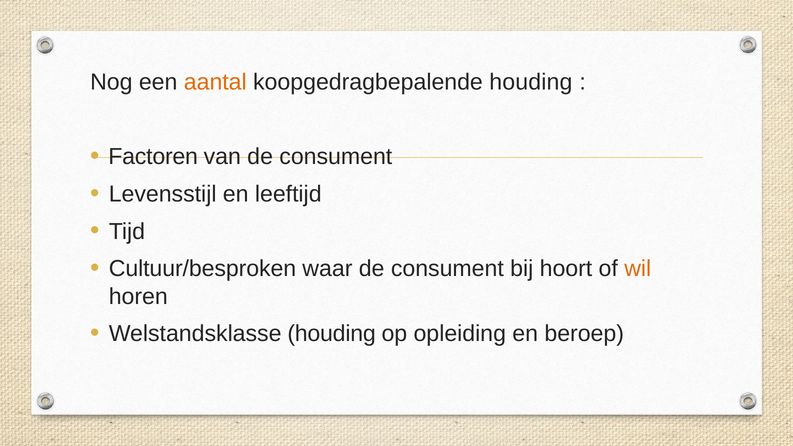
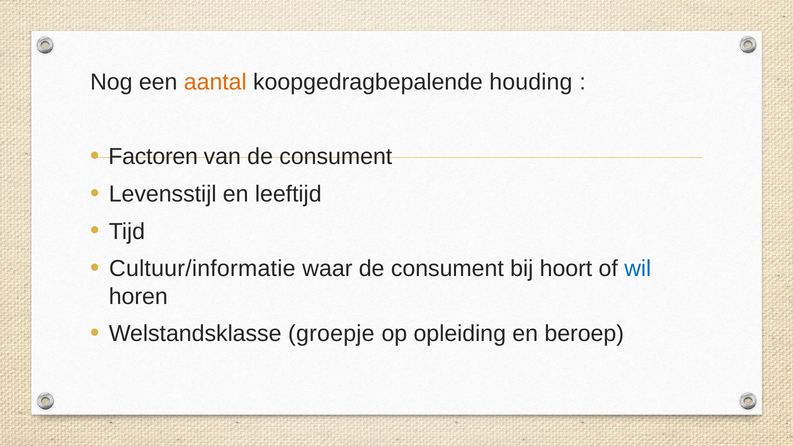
Cultuur/besproken: Cultuur/besproken -> Cultuur/informatie
wil colour: orange -> blue
Welstandsklasse houding: houding -> groepje
